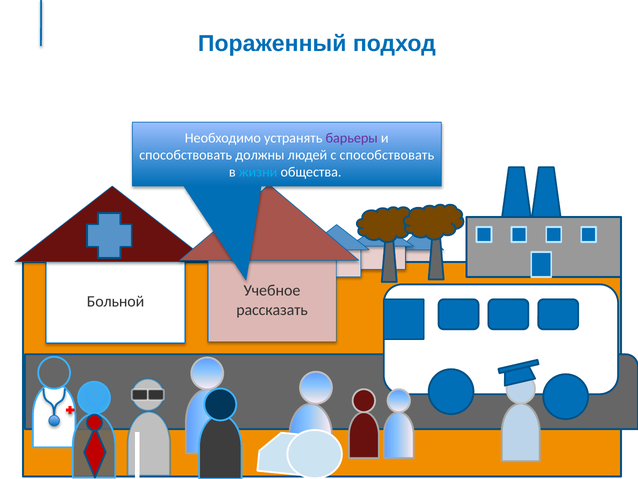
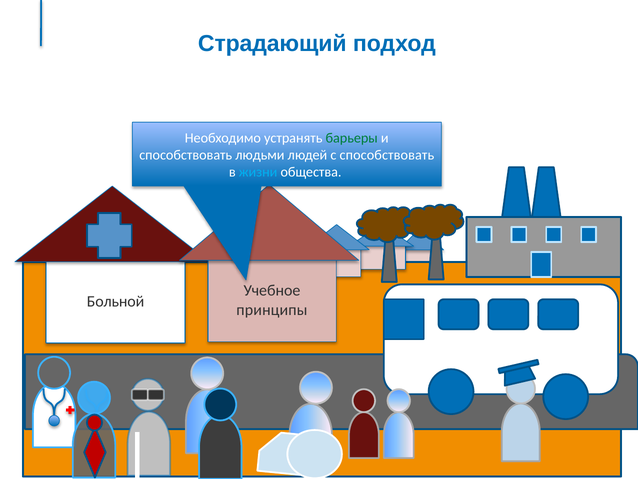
Пораженный: Пораженный -> Страдающий
барьеры colour: purple -> green
должны: должны -> людьми
рассказать: рассказать -> принципы
